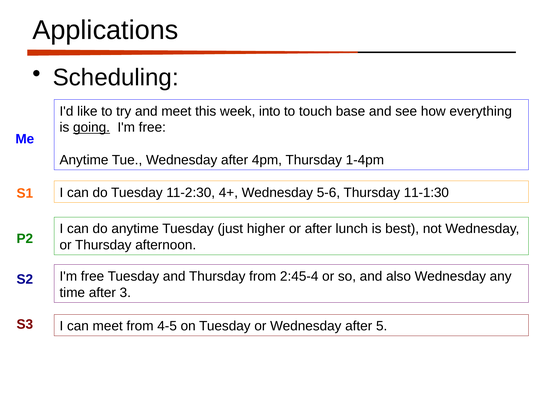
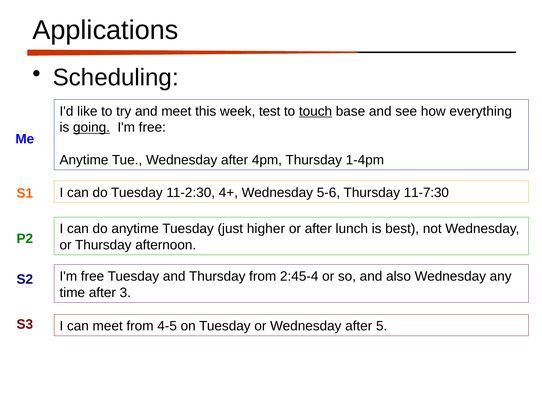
into: into -> test
touch underline: none -> present
11-1:30: 11-1:30 -> 11-7:30
